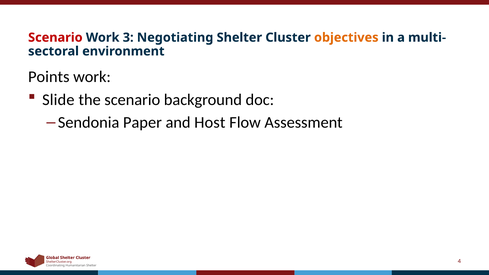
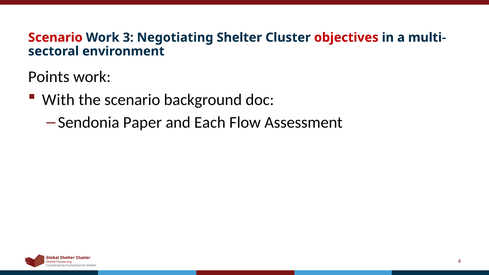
objectives colour: orange -> red
Slide: Slide -> With
Host: Host -> Each
